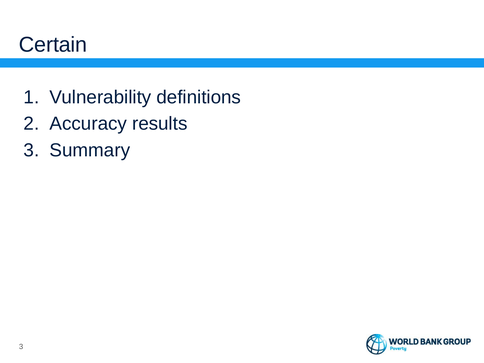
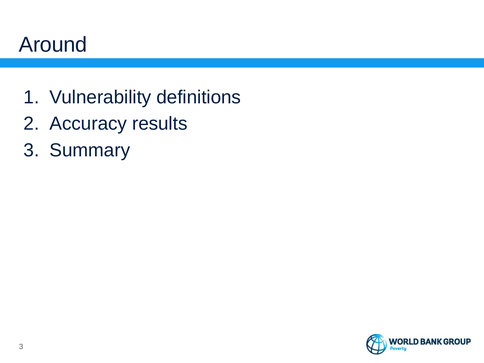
Certain: Certain -> Around
